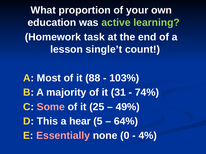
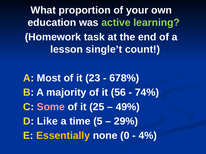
88: 88 -> 23
103%: 103% -> 678%
31: 31 -> 56
This: This -> Like
hear: hear -> time
64%: 64% -> 29%
Essentially colour: pink -> yellow
